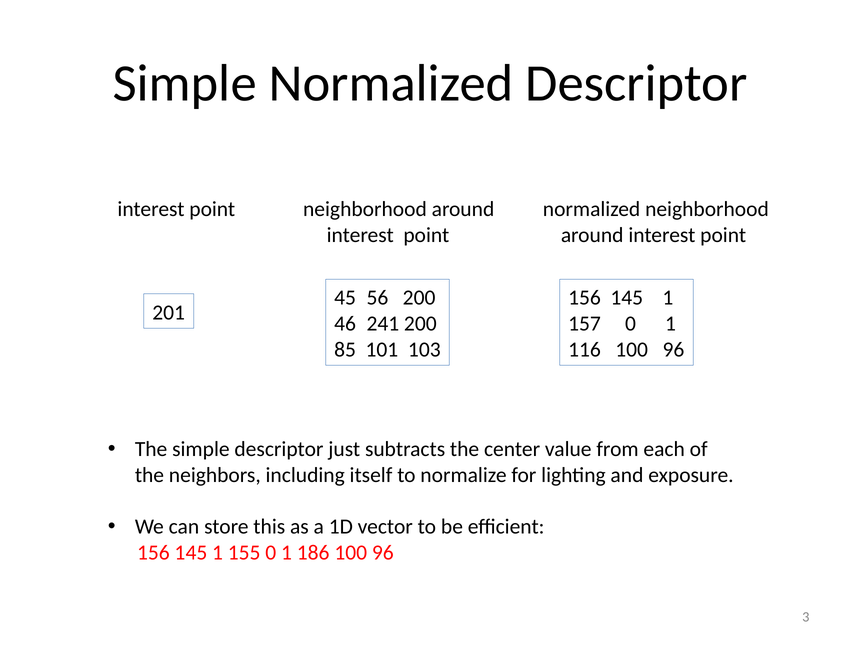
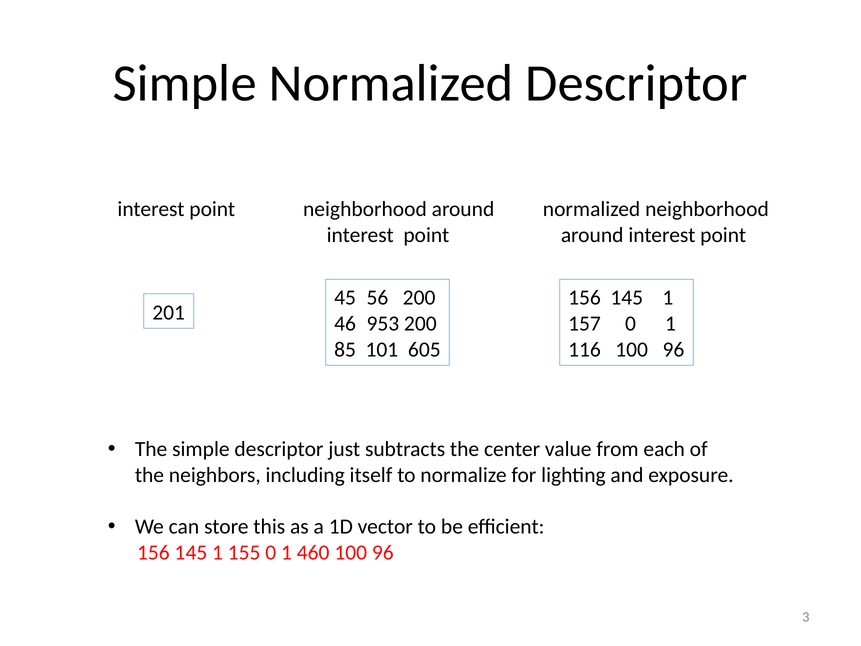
241: 241 -> 953
103: 103 -> 605
186: 186 -> 460
